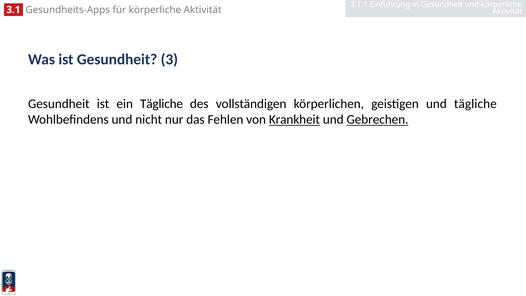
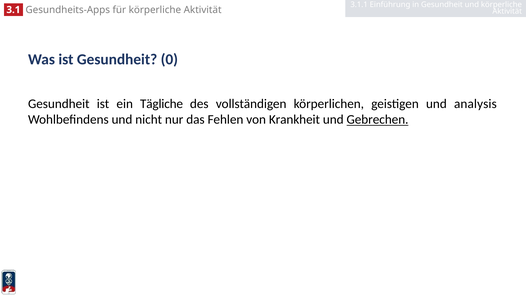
3: 3 -> 0
und tägliche: tägliche -> analysis
Krankheit underline: present -> none
